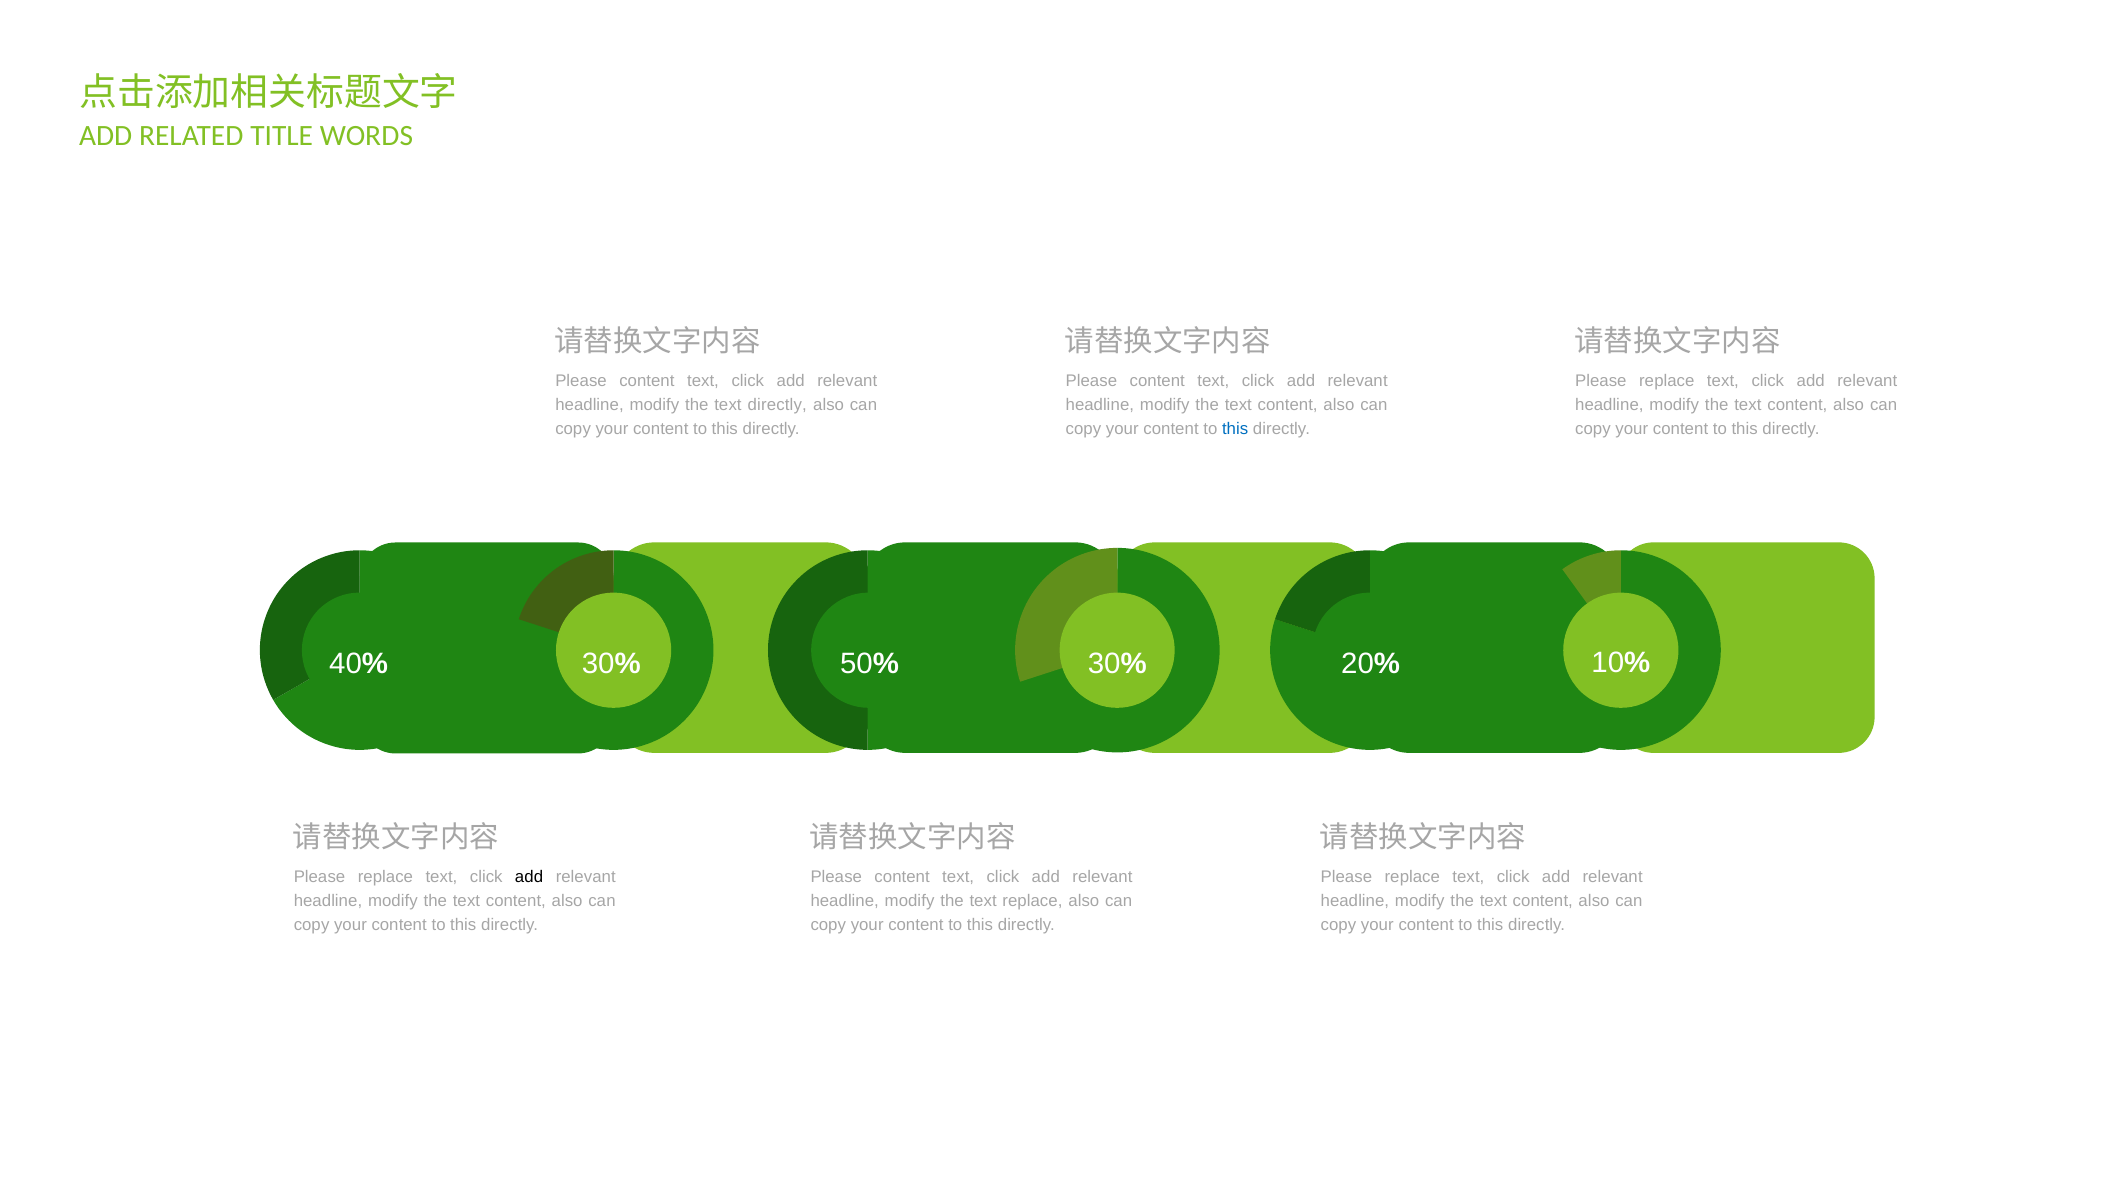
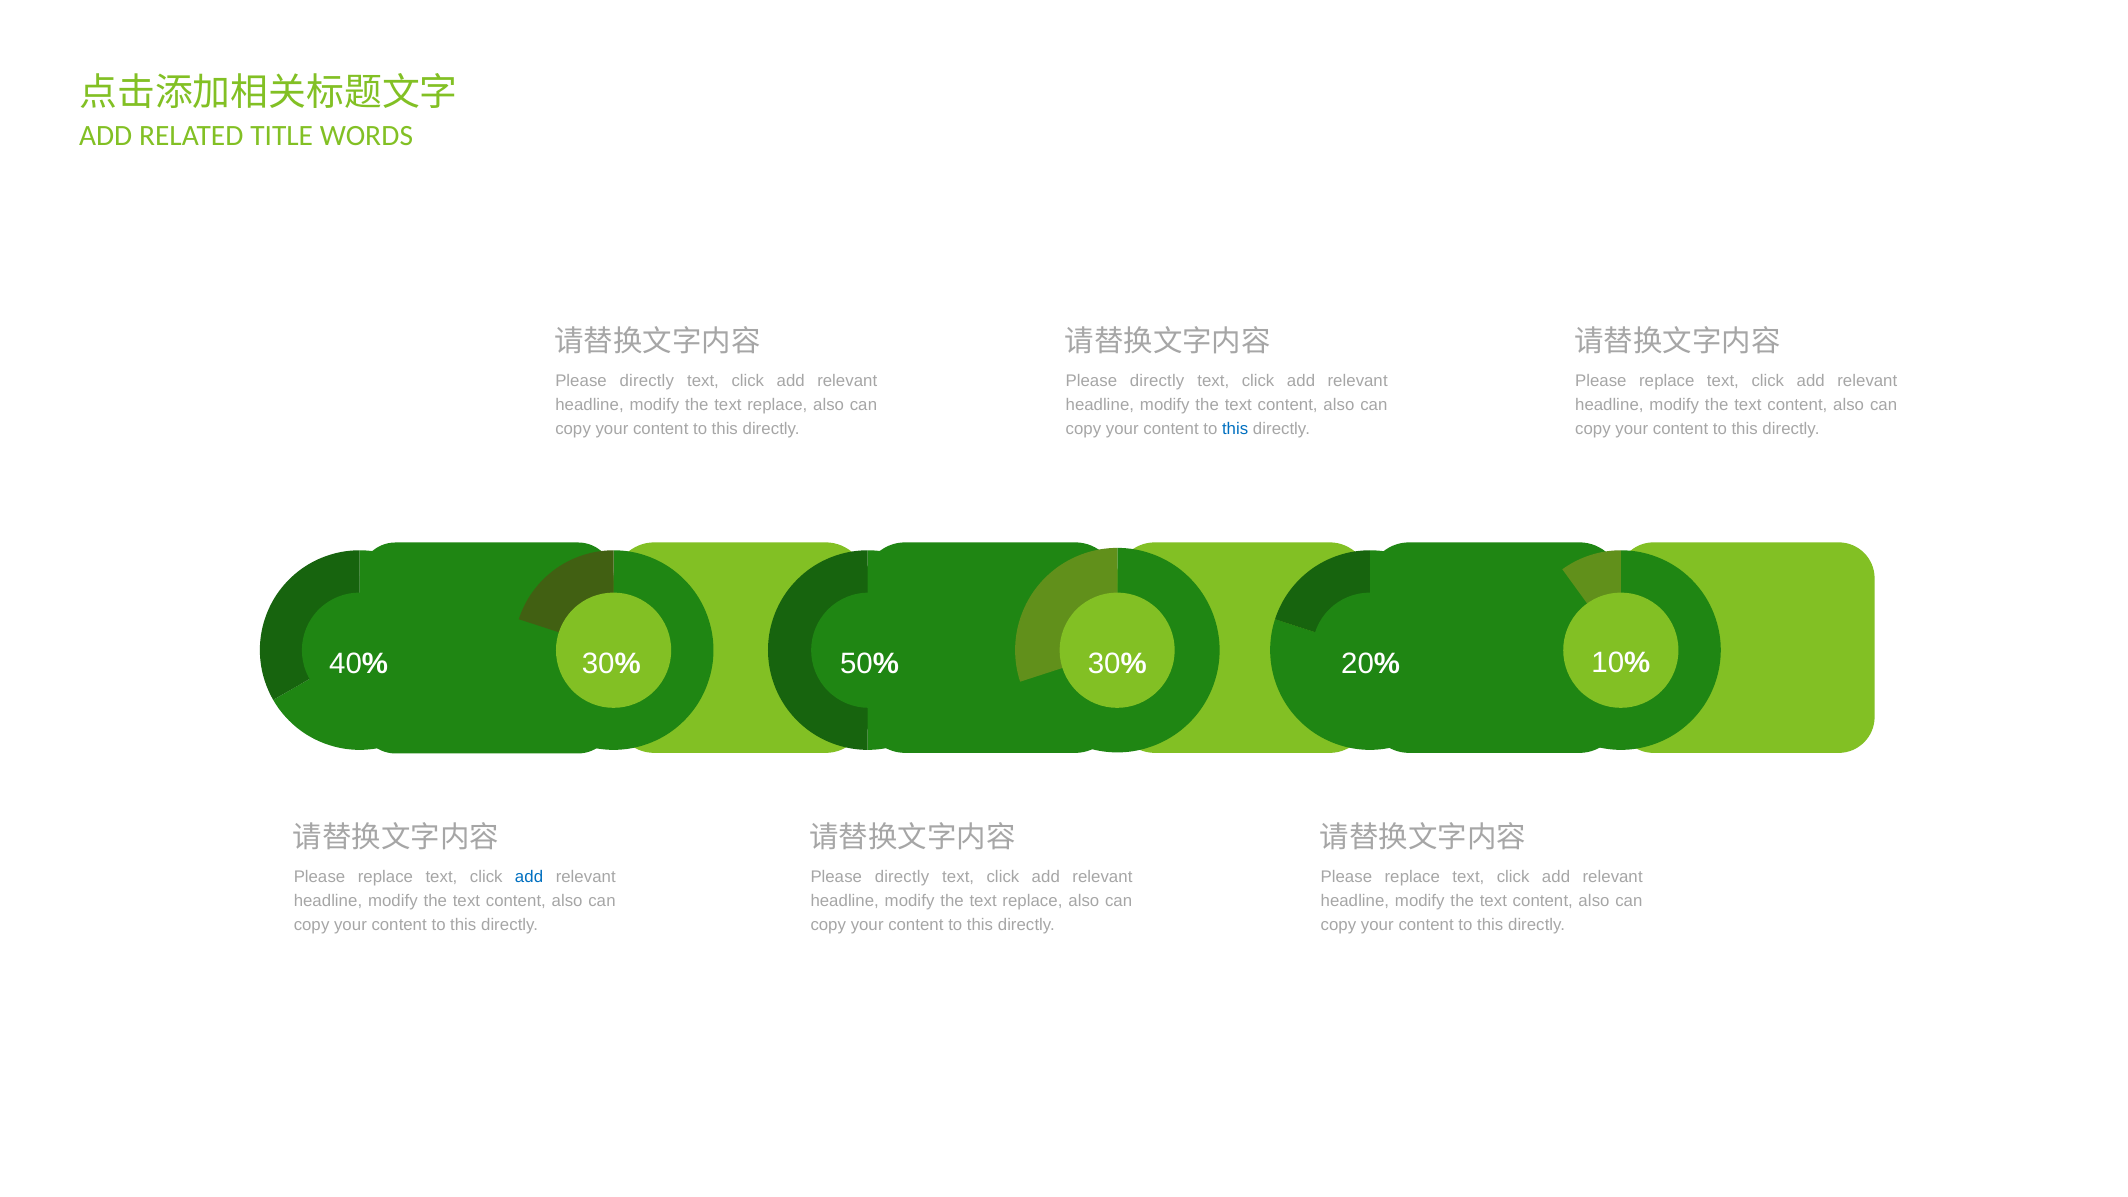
content at (647, 381): content -> directly
content at (1157, 381): content -> directly
directly at (777, 405): directly -> replace
add at (529, 877) colour: black -> blue
content at (902, 877): content -> directly
